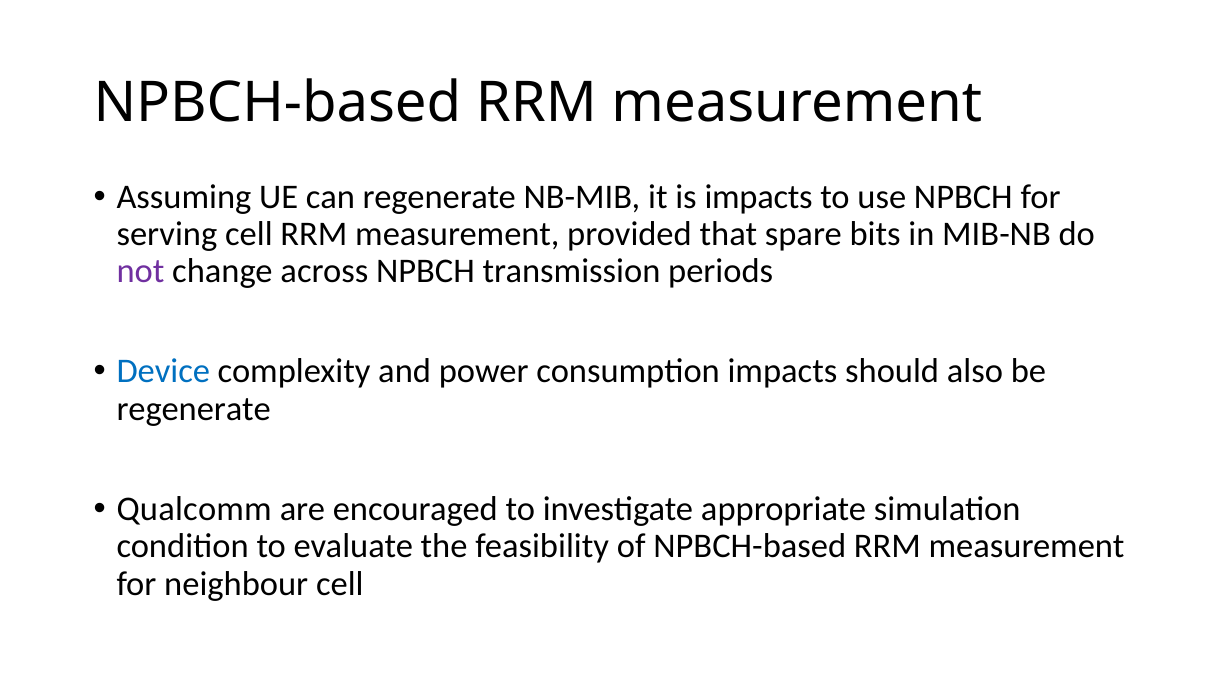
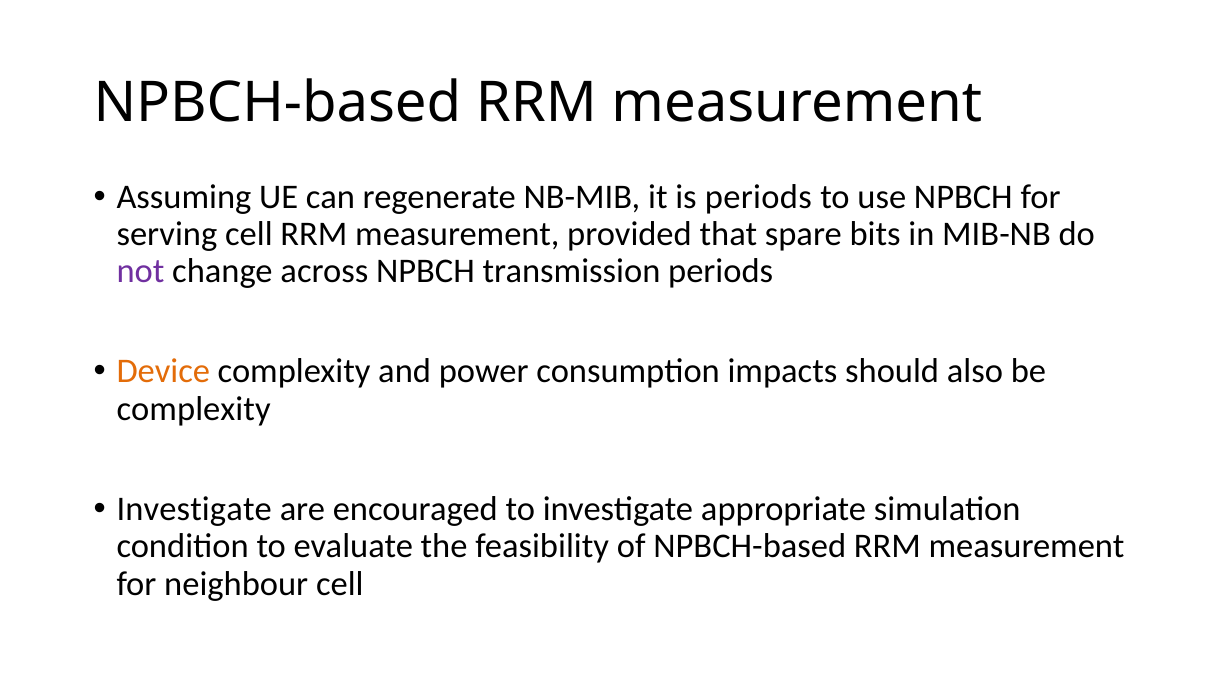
is impacts: impacts -> periods
Device colour: blue -> orange
regenerate at (194, 409): regenerate -> complexity
Qualcomm at (194, 509): Qualcomm -> Investigate
